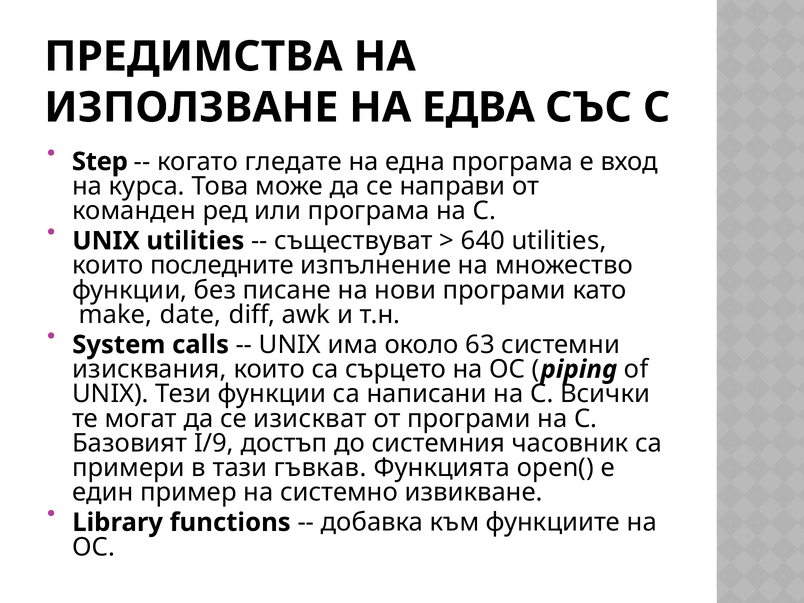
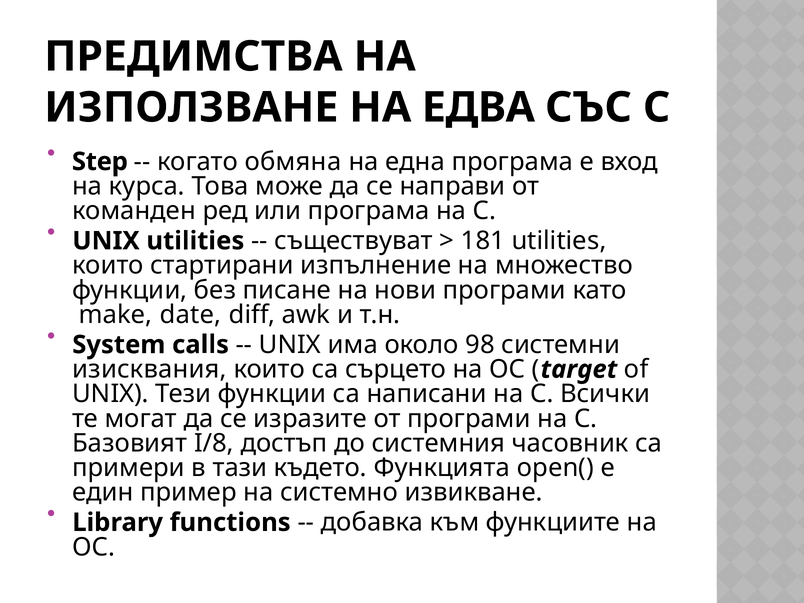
гледате: гледате -> обмяна
640: 640 -> 181
последните: последните -> стартирани
63: 63 -> 98
piping: piping -> target
изискват: изискват -> изразите
I/9: I/9 -> I/8
гъвкав: гъвкав -> където
